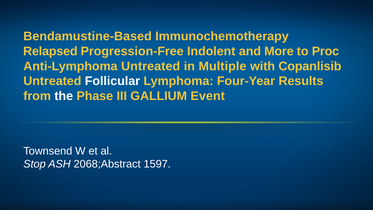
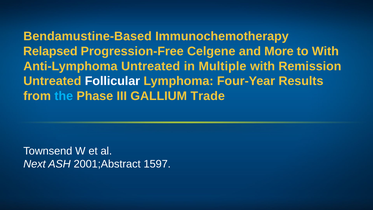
Indolent: Indolent -> Celgene
to Proc: Proc -> With
Copanlisib: Copanlisib -> Remission
the colour: white -> light blue
Event: Event -> Trade
Stop: Stop -> Next
2068;Abstract: 2068;Abstract -> 2001;Abstract
